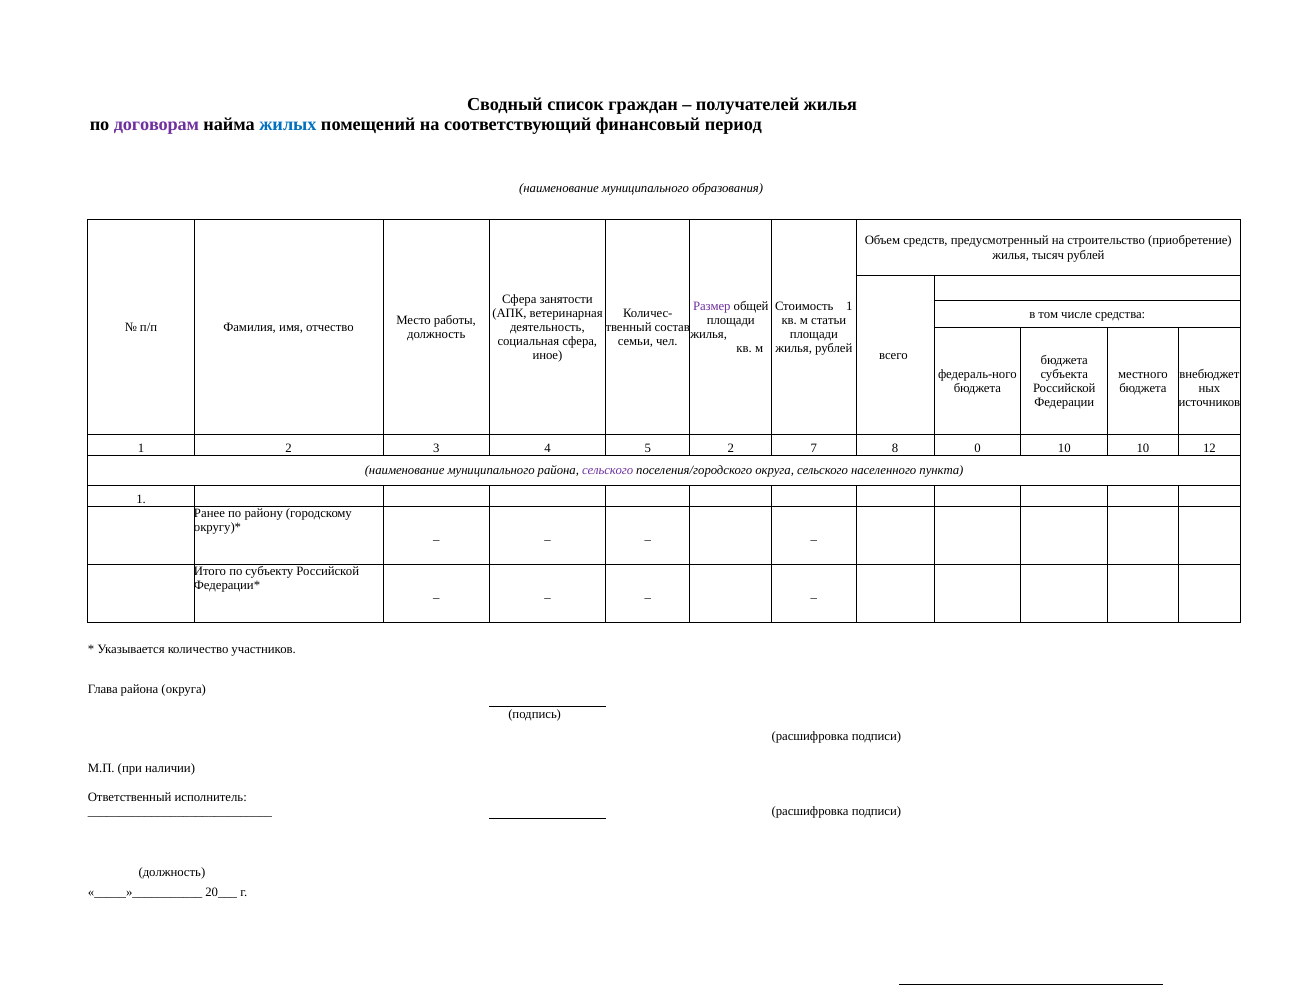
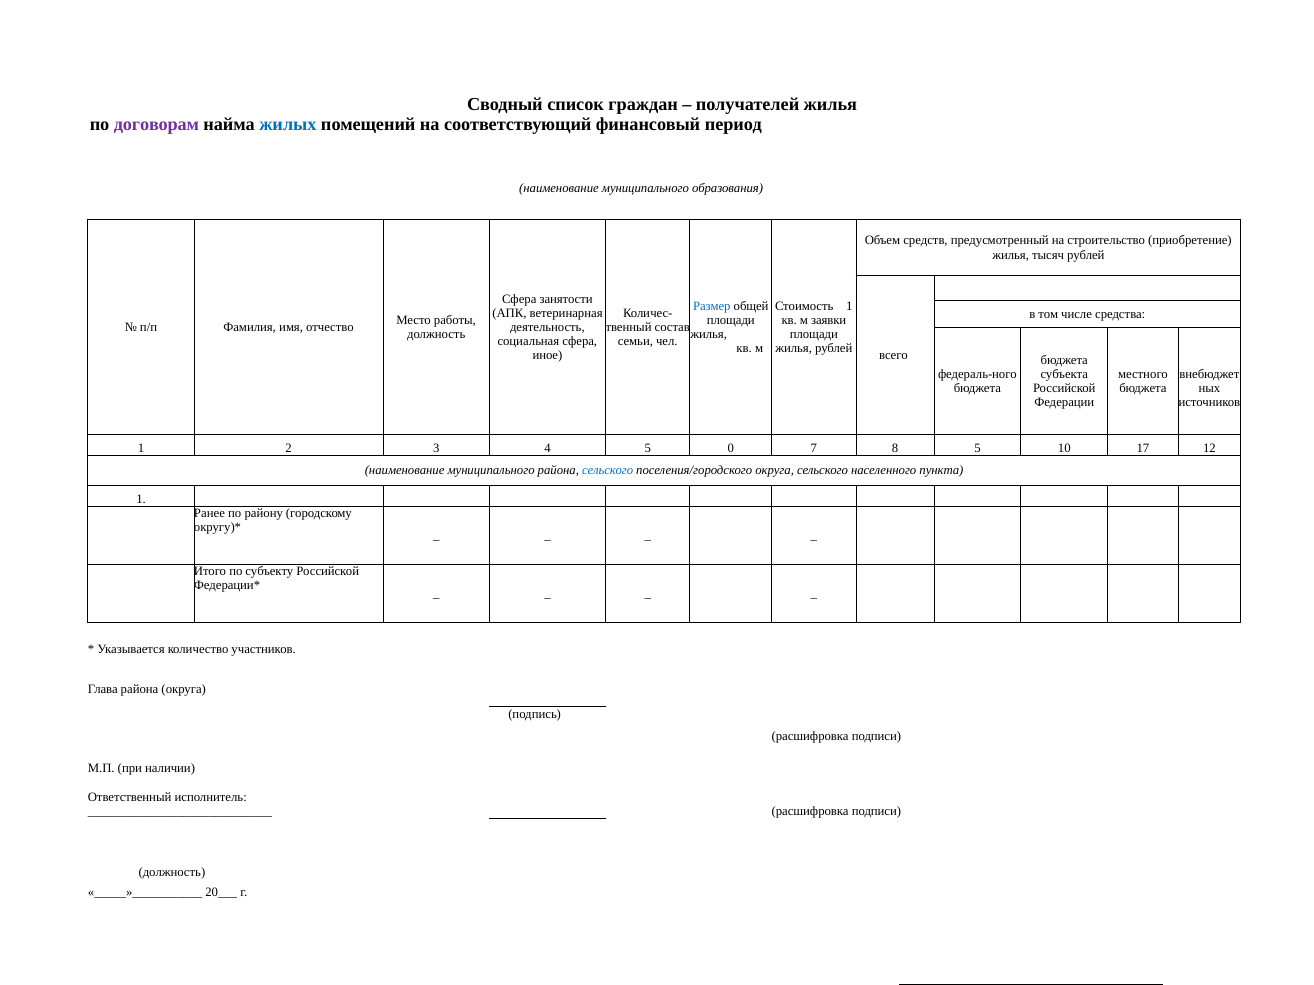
Размер colour: purple -> blue
статьи: статьи -> заявки
5 2: 2 -> 0
8 0: 0 -> 5
10 10: 10 -> 17
сельского at (608, 471) colour: purple -> blue
